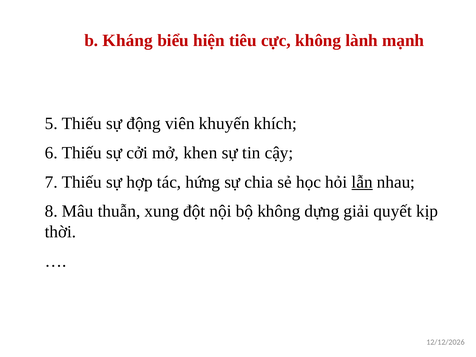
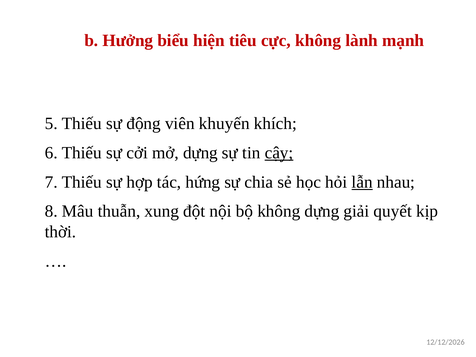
Kháng: Kháng -> Hưởng
mở khen: khen -> dựng
cậy underline: none -> present
